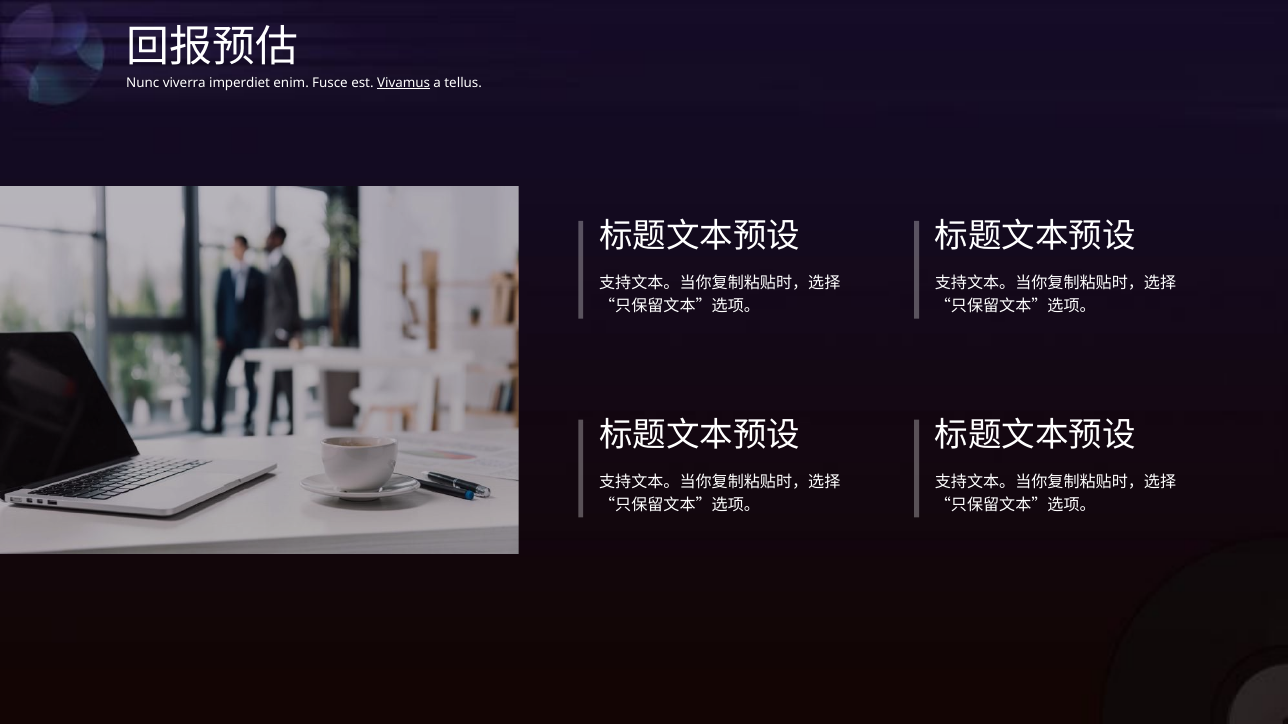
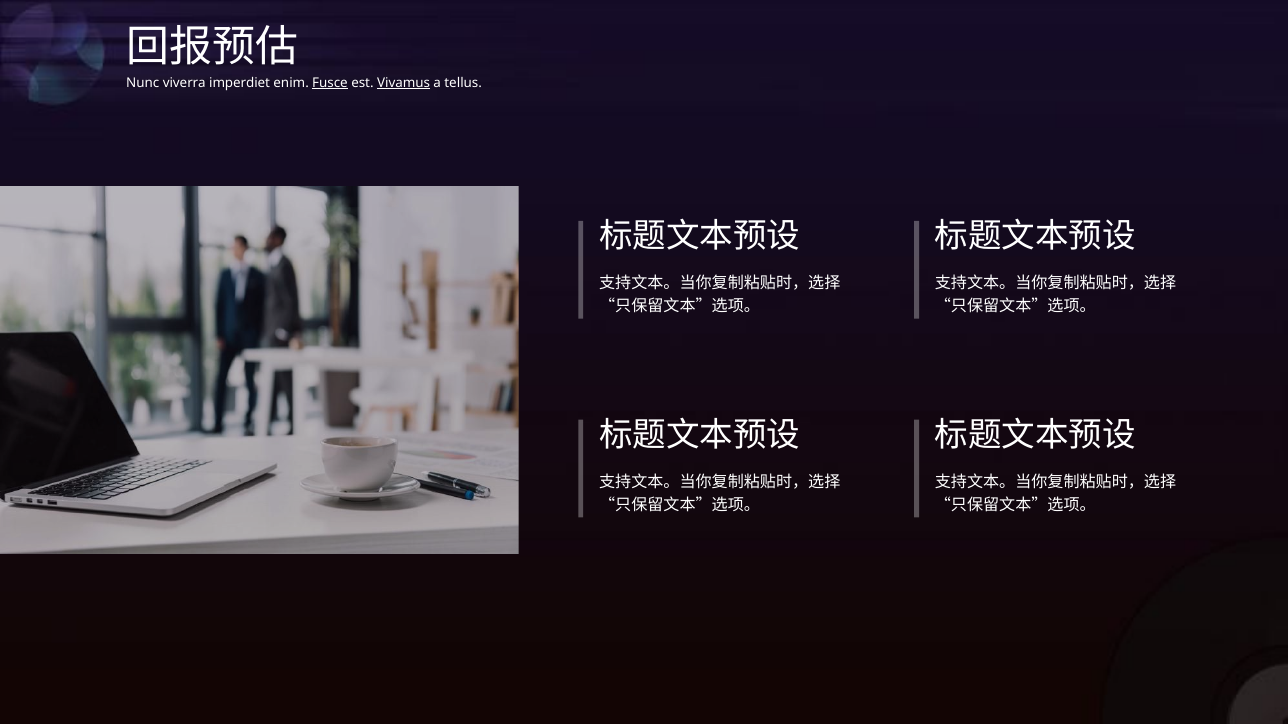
Fusce underline: none -> present
